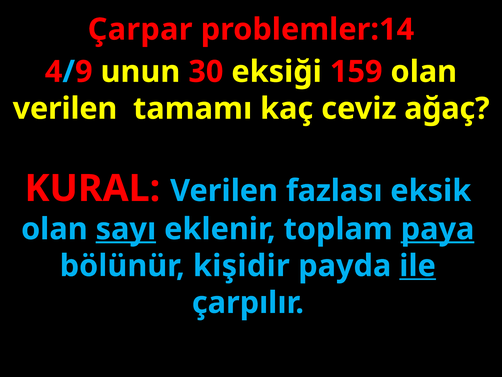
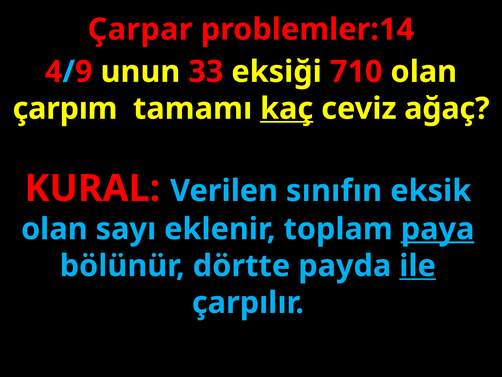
30: 30 -> 33
159: 159 -> 710
verilen at (65, 108): verilen -> çarpım
kaç underline: none -> present
fazlası: fazlası -> sınıfın
sayı underline: present -> none
kişidir: kişidir -> dörtte
